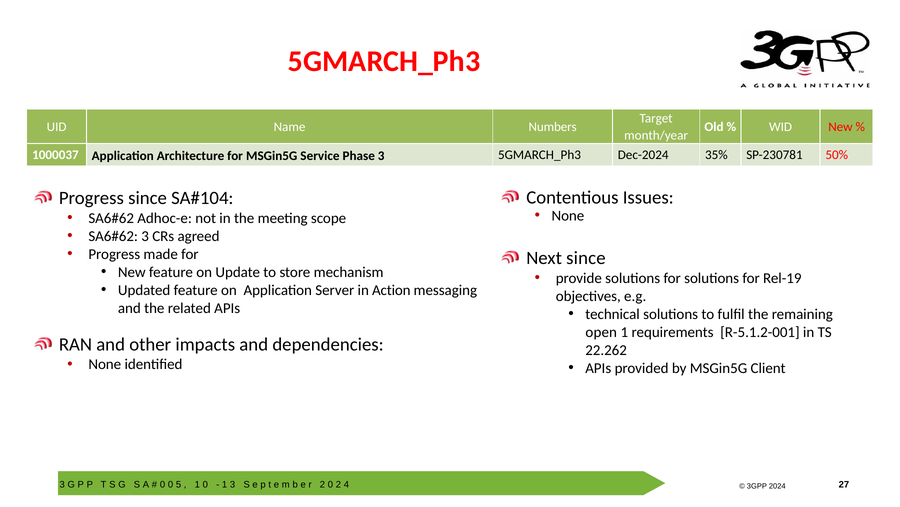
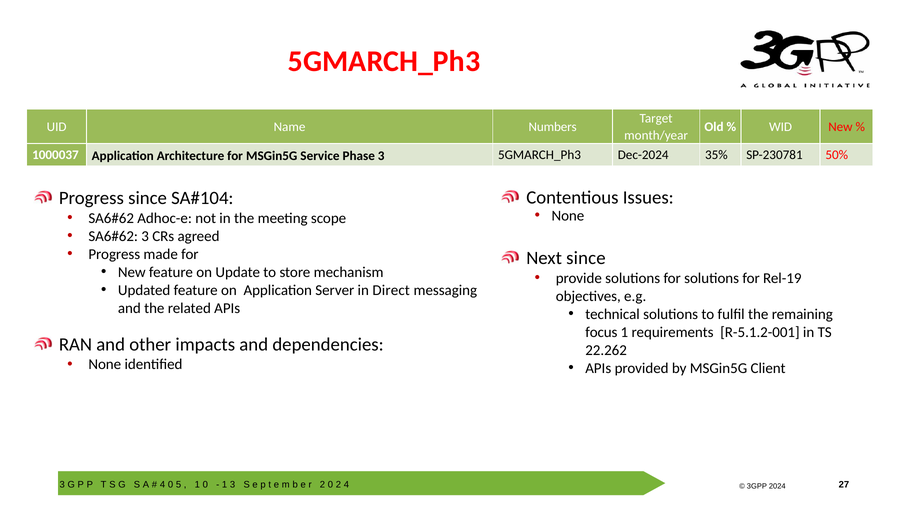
Action: Action -> Direct
open: open -> focus
0 at (163, 484): 0 -> 4
